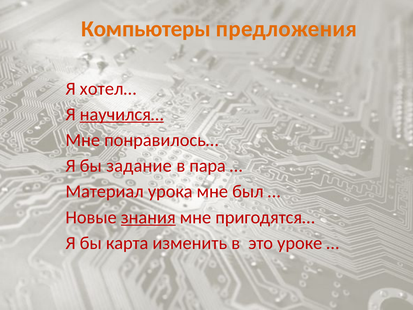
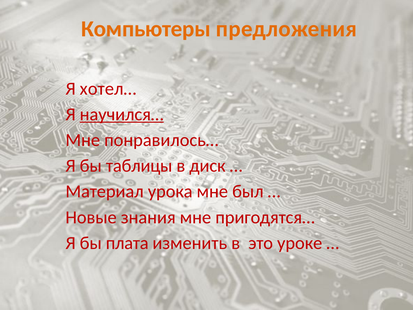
задание: задание -> таблицы
пара: пара -> диск
знания underline: present -> none
карта: карта -> плата
